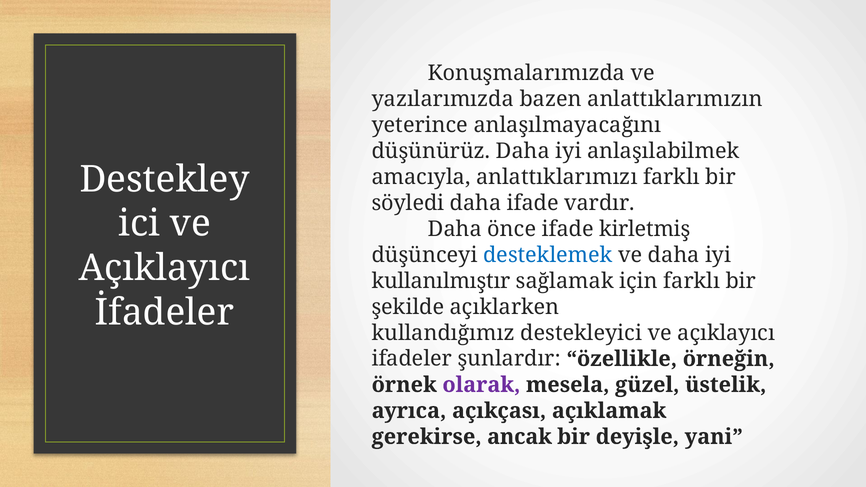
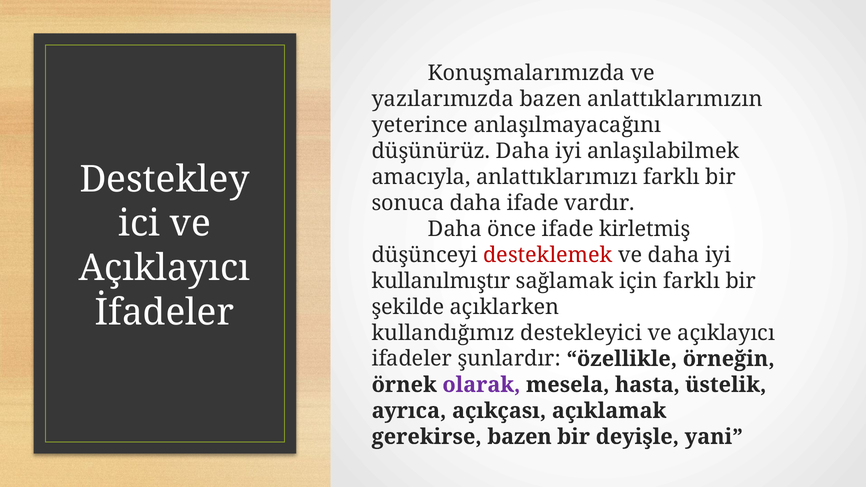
söyledi: söyledi -> sonuca
desteklemek colour: blue -> red
güzel: güzel -> hasta
gerekirse ancak: ancak -> bazen
